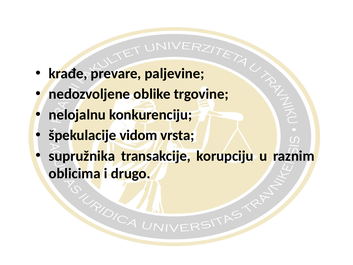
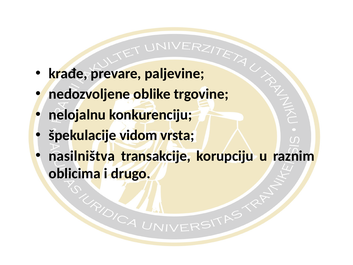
supružnika: supružnika -> nasilništva
